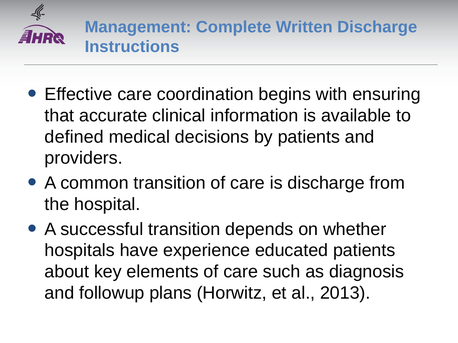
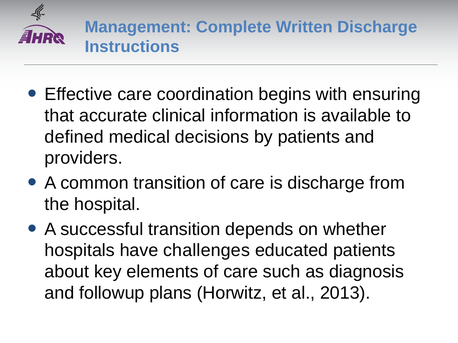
experience: experience -> challenges
